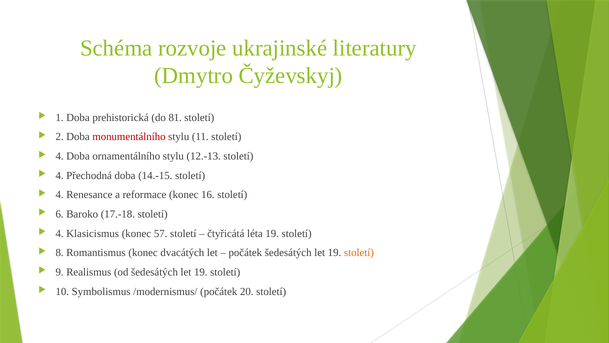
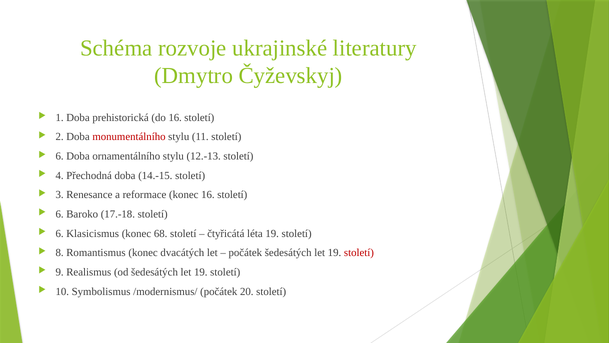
do 81: 81 -> 16
4 at (60, 156): 4 -> 6
4 at (60, 195): 4 -> 3
4 at (60, 233): 4 -> 6
57: 57 -> 68
století at (359, 253) colour: orange -> red
